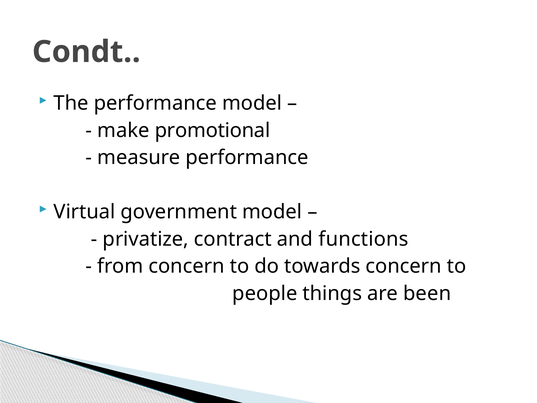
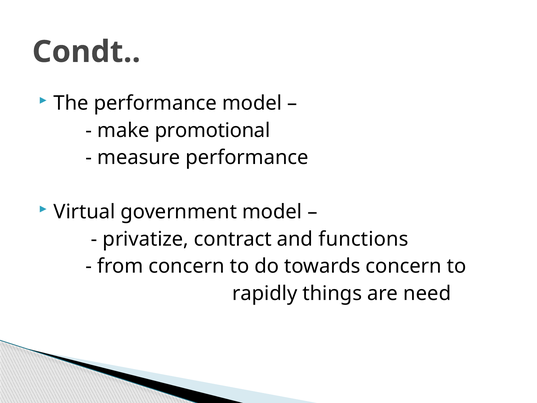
people: people -> rapidly
been: been -> need
